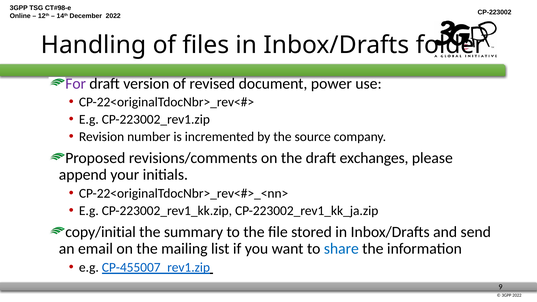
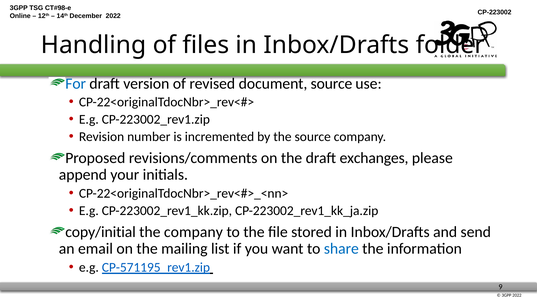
For colour: purple -> blue
document power: power -> source
the summary: summary -> company
CP-455007_rev1.zip: CP-455007_rev1.zip -> CP-571195_rev1.zip
